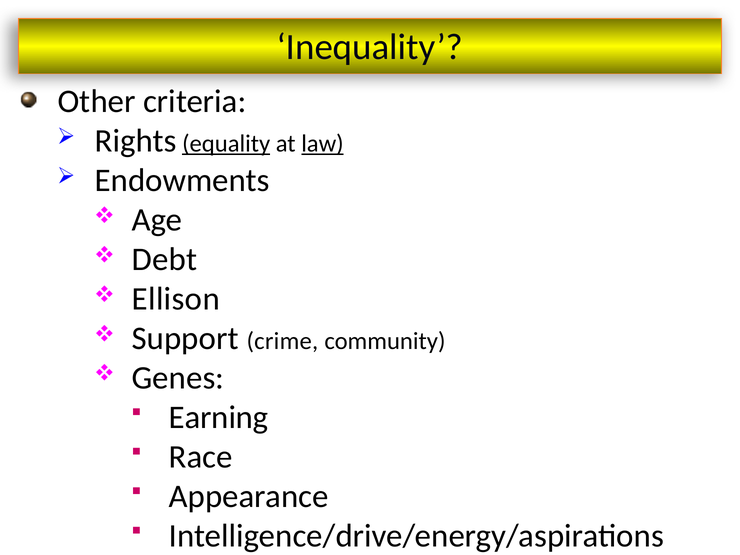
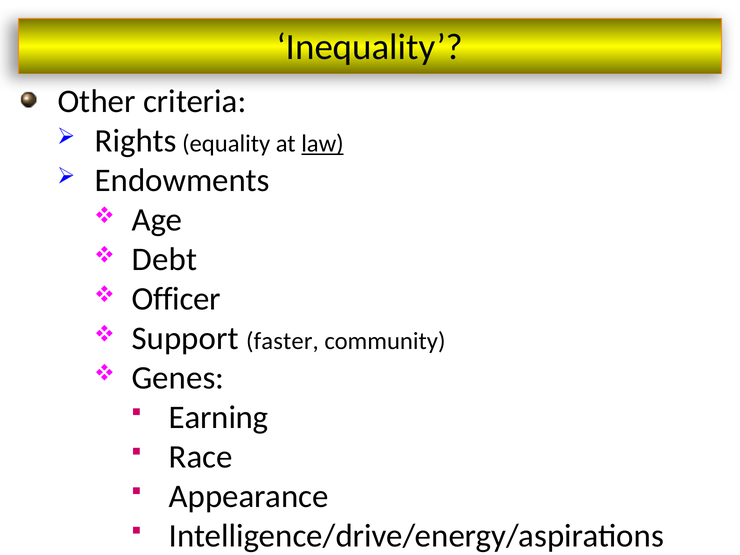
equality underline: present -> none
Ellison: Ellison -> Officer
crime: crime -> faster
